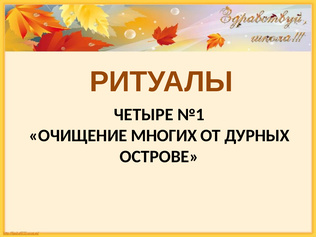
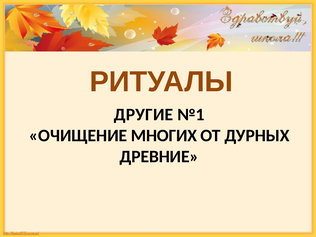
ЧЕТЫРЕ: ЧЕТЫРЕ -> ДРУГИЕ
ОСТРОВЕ: ОСТРОВЕ -> ДРЕВНИЕ
